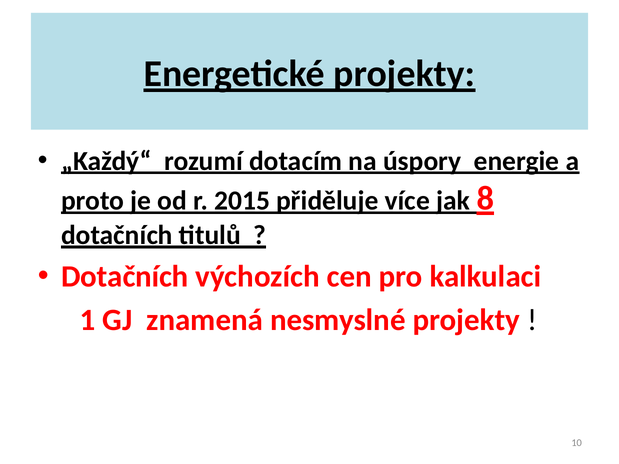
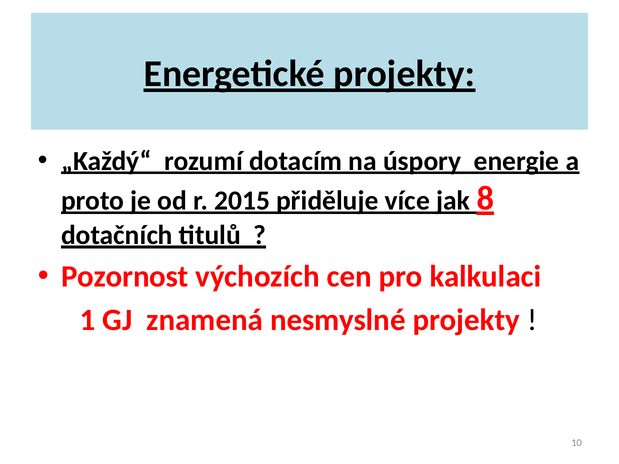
Dotačních at (125, 277): Dotačních -> Pozornost
